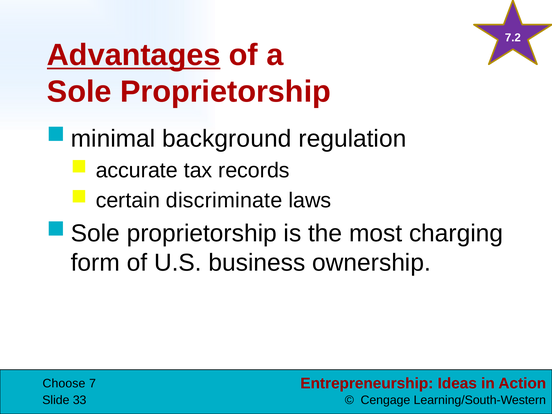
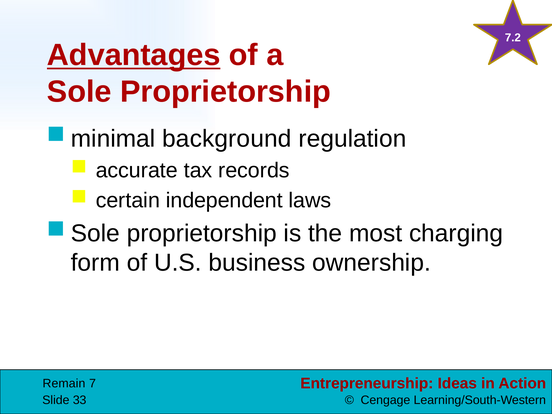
discriminate: discriminate -> independent
Choose: Choose -> Remain
